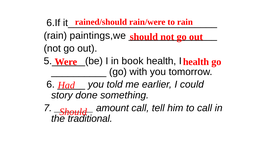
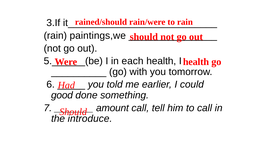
6.If: 6.If -> 3.If
book: book -> each
story: story -> good
traditional: traditional -> introduce
